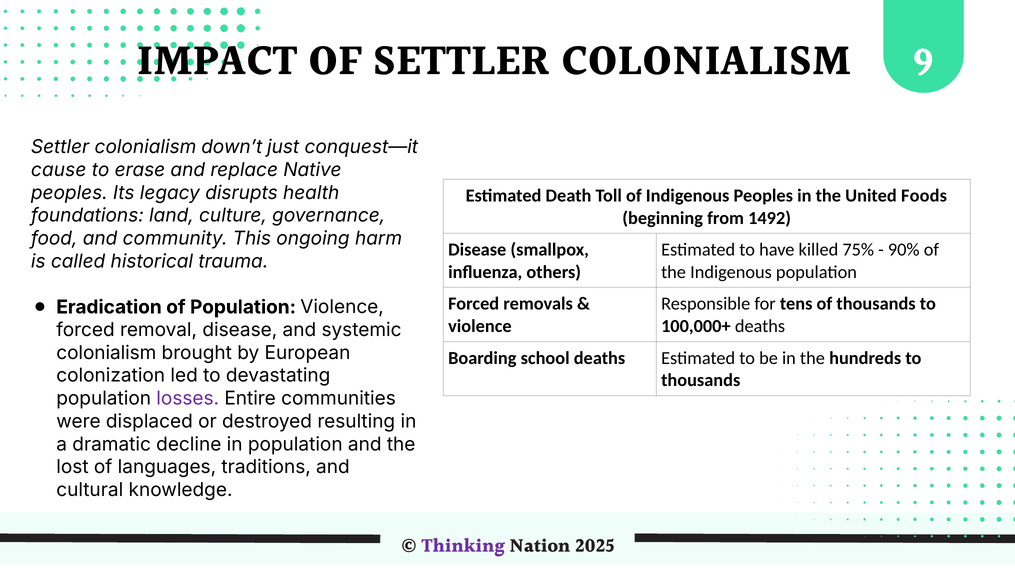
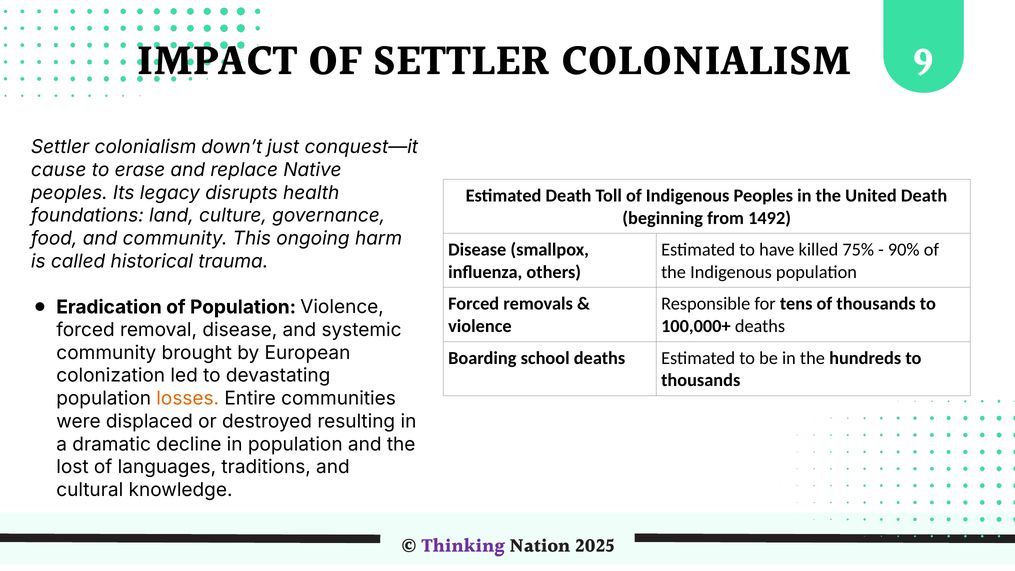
United Foods: Foods -> Death
colonialism at (106, 353): colonialism -> community
losses colour: purple -> orange
